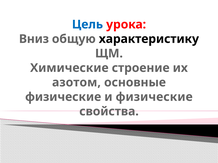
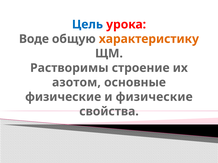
Вниз: Вниз -> Воде
характеристику colour: black -> orange
Химические: Химические -> Растворимы
